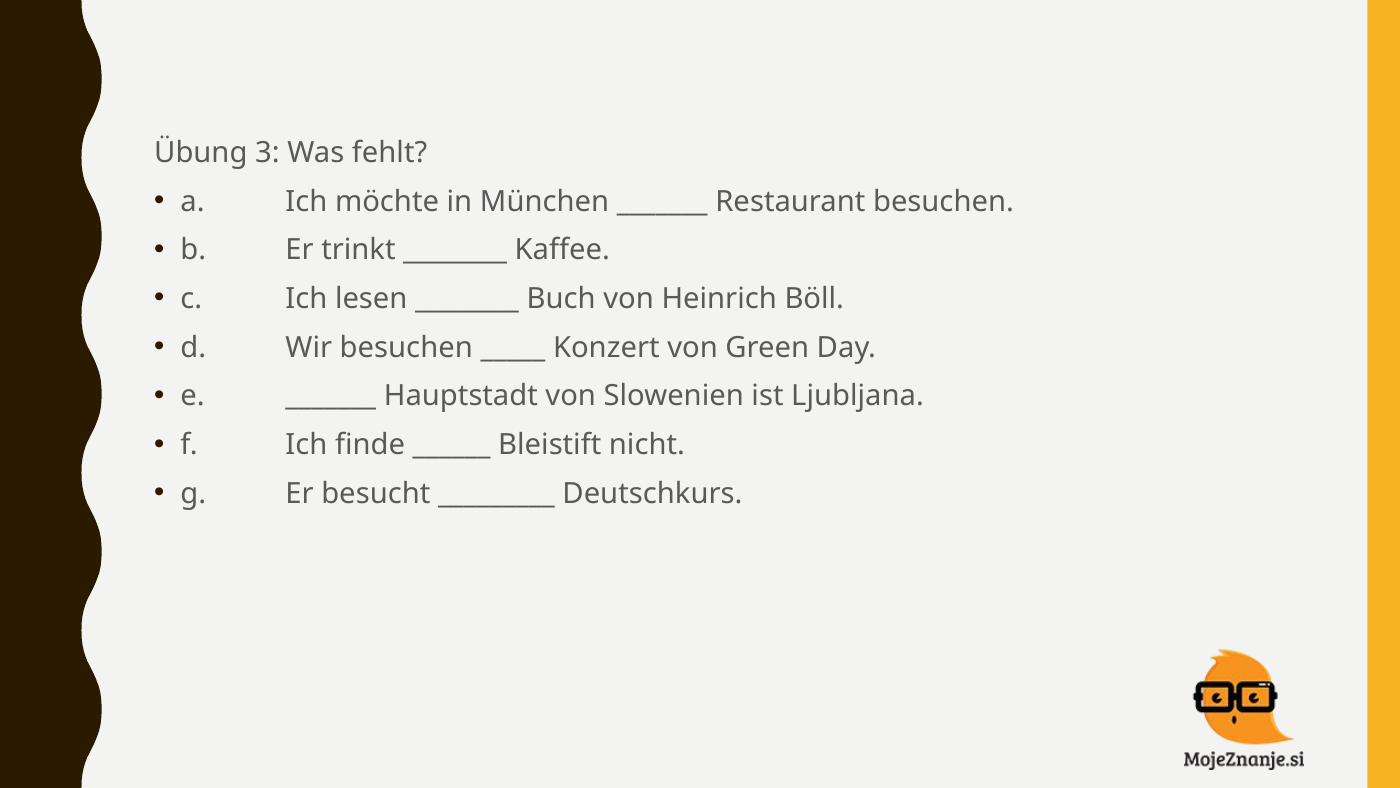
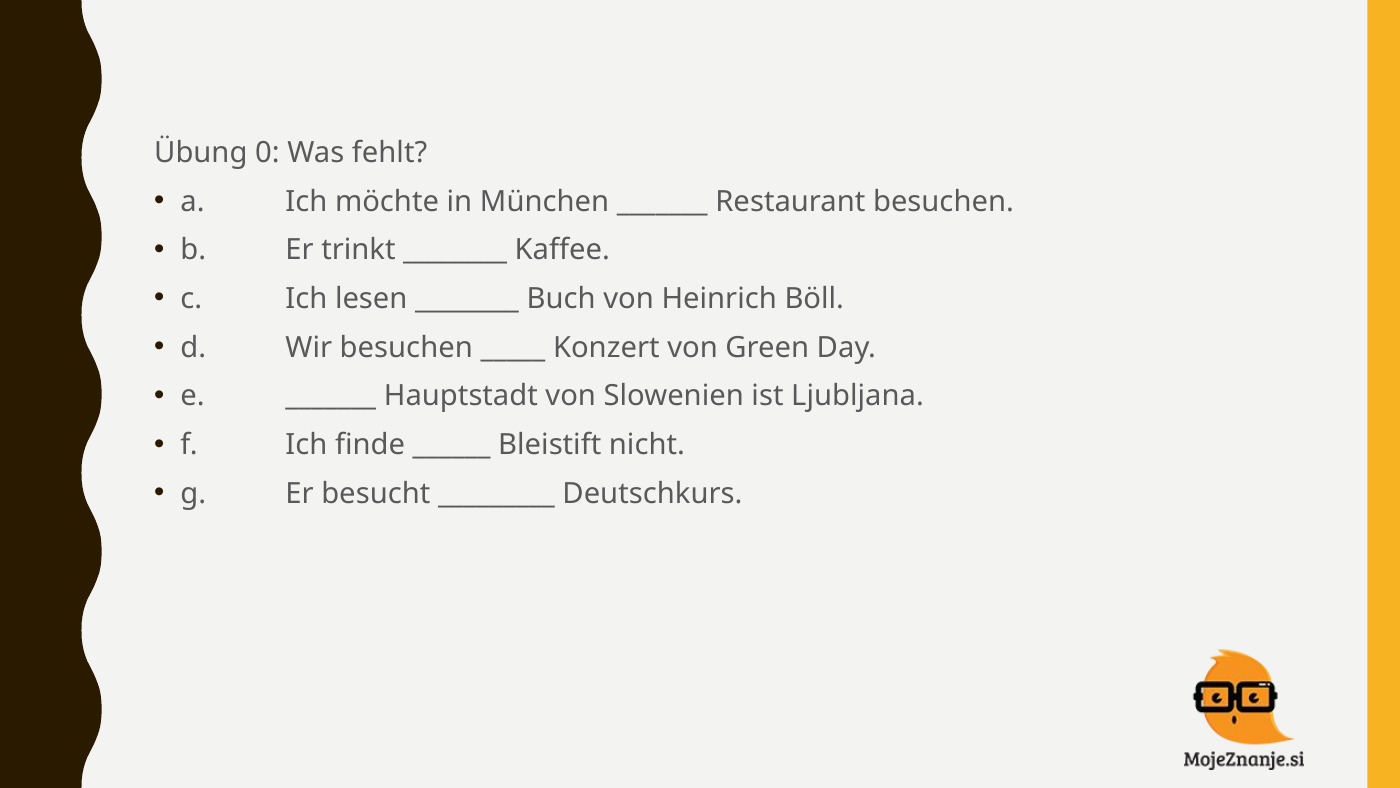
3: 3 -> 0
